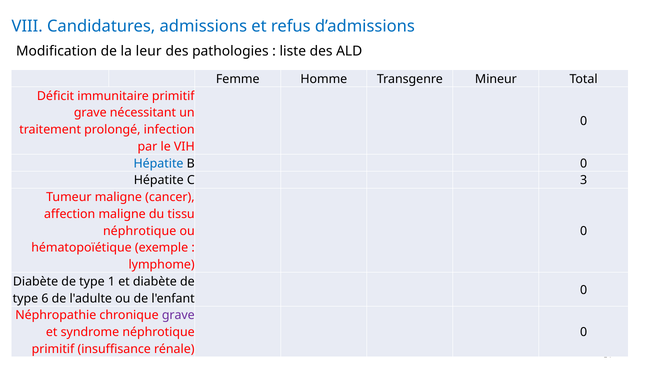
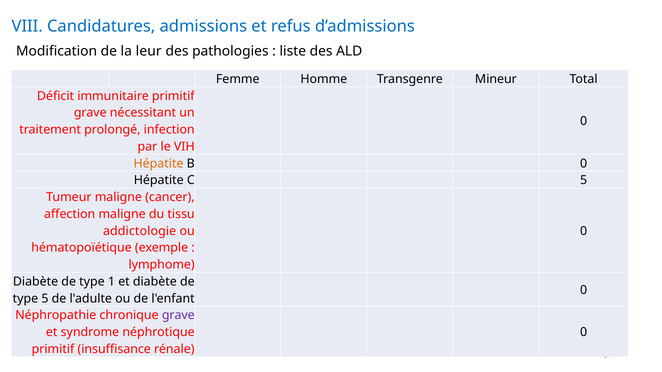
Hépatite at (159, 164) colour: blue -> orange
C 3: 3 -> 5
néphrotique at (140, 231): néphrotique -> addictologie
type 6: 6 -> 5
